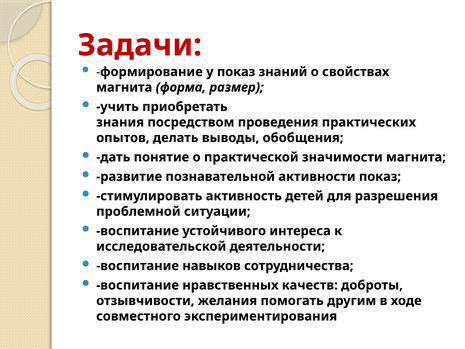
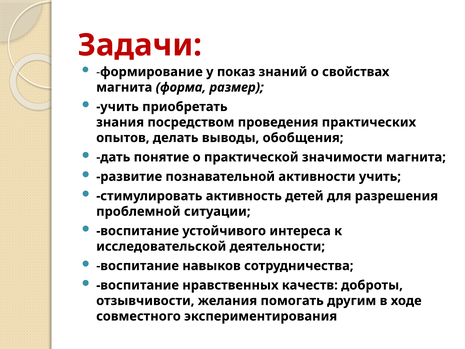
активности показ: показ -> учить
